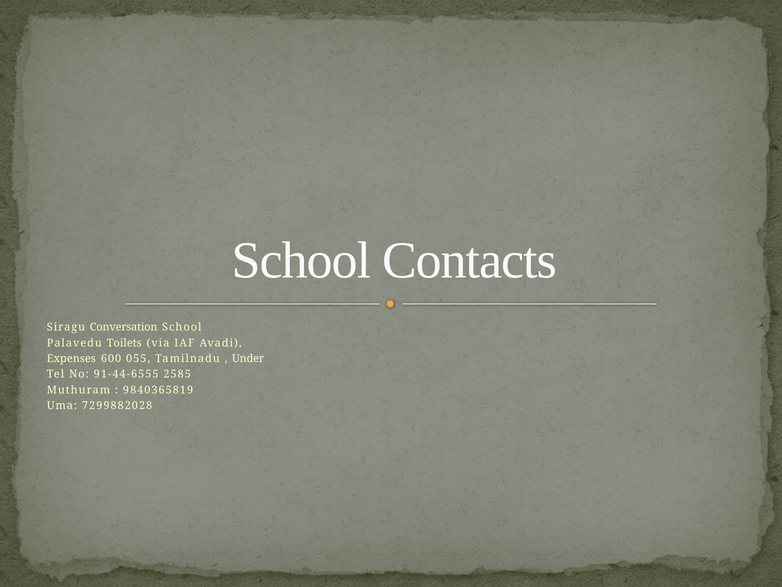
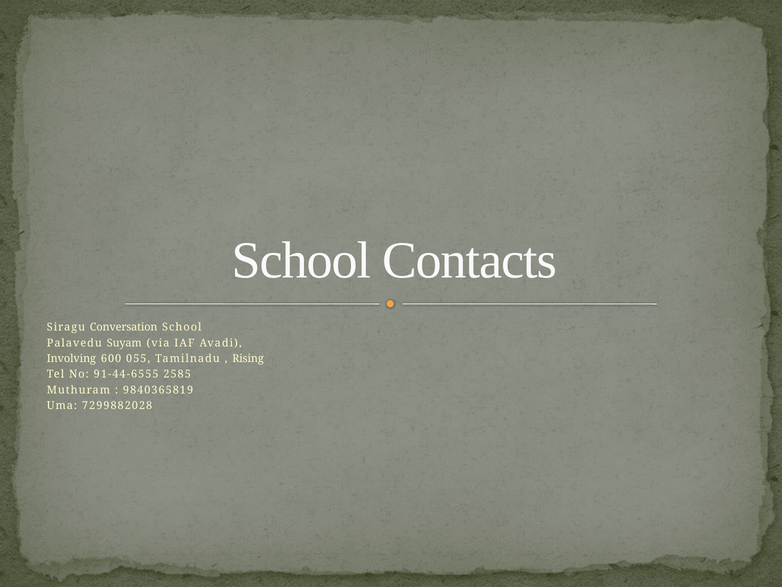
Toilets: Toilets -> Suyam
Expenses: Expenses -> Involving
Under: Under -> Rising
